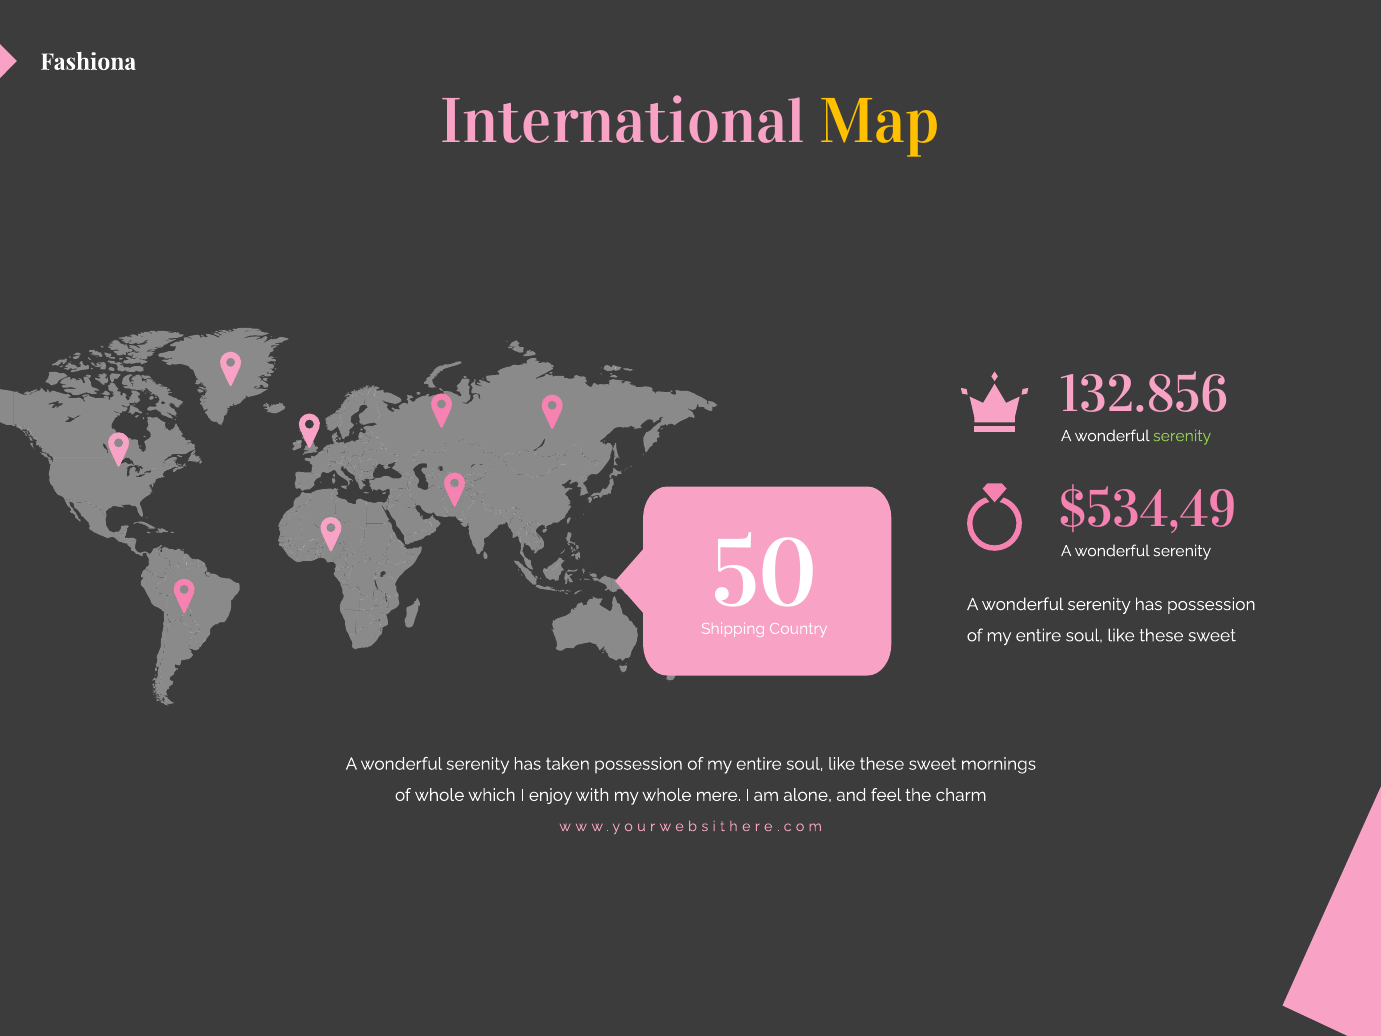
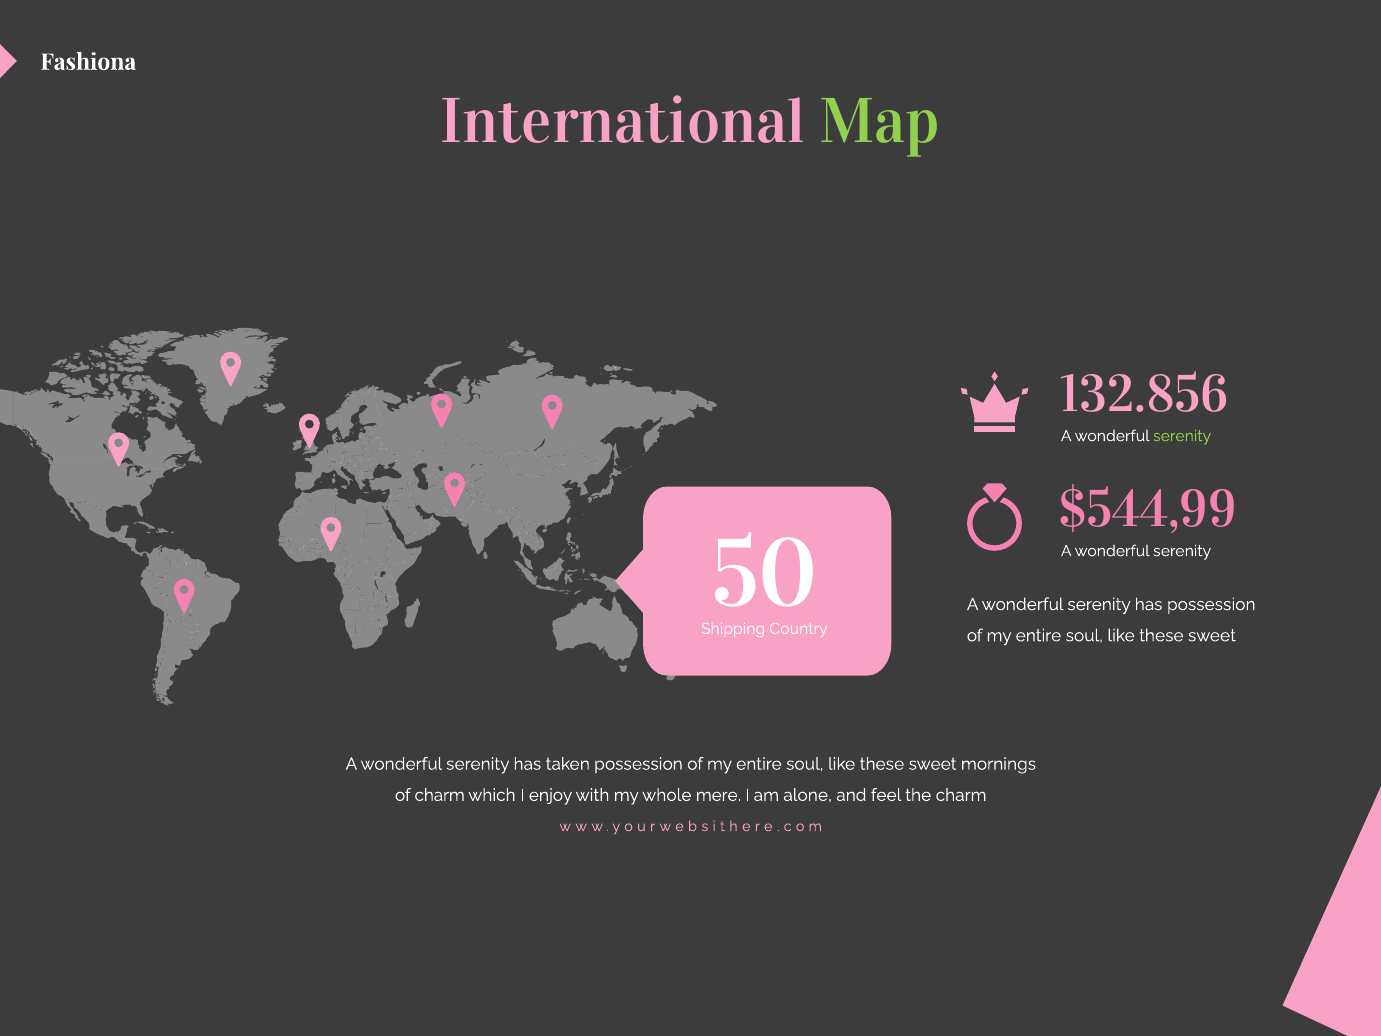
Map colour: yellow -> light green
$534,49: $534,49 -> $544,99
of whole: whole -> charm
